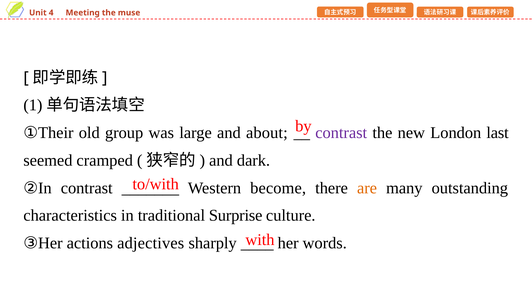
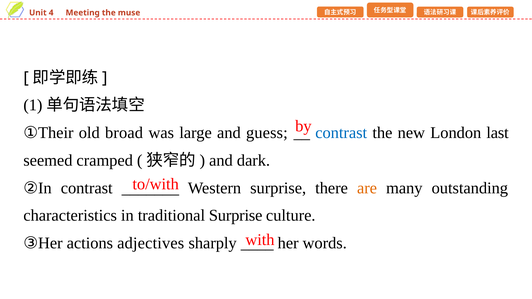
group: group -> broad
about: about -> guess
contrast at (341, 133) colour: purple -> blue
Western become: become -> surprise
